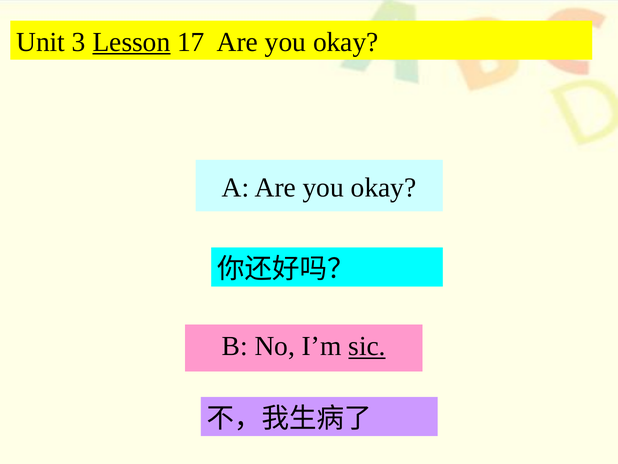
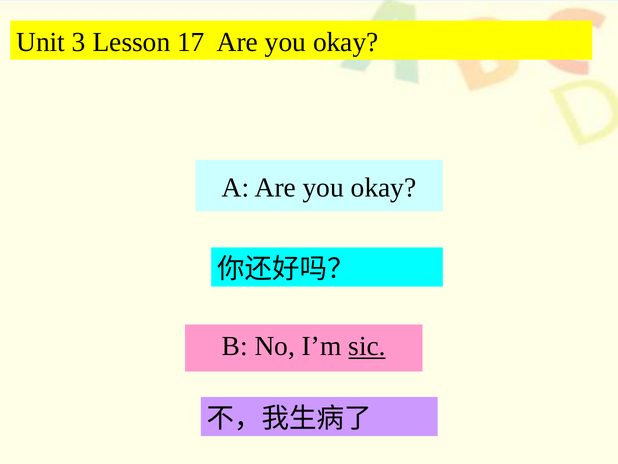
Lesson underline: present -> none
